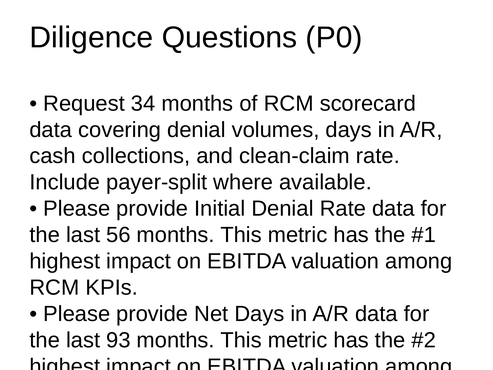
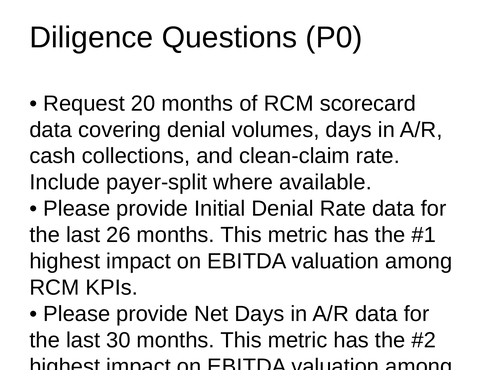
34: 34 -> 20
56: 56 -> 26
93: 93 -> 30
